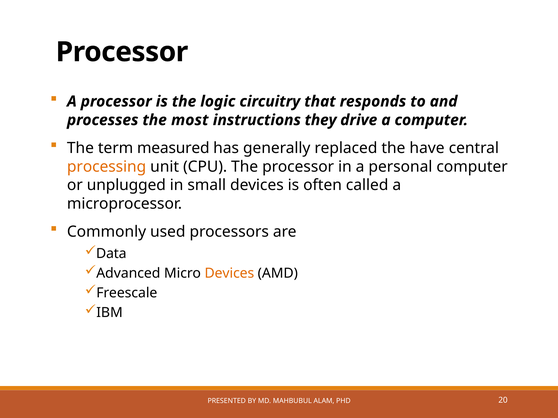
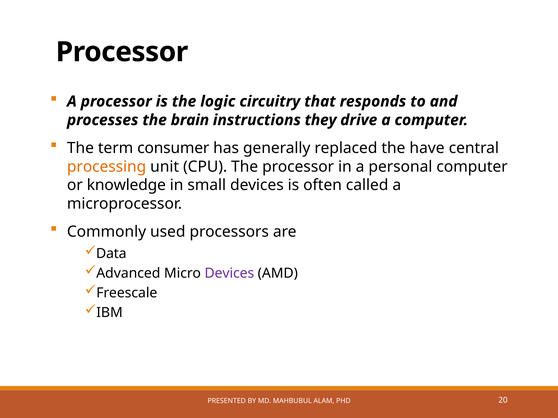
most: most -> brain
measured: measured -> consumer
unplugged: unplugged -> knowledge
Devices at (229, 274) colour: orange -> purple
